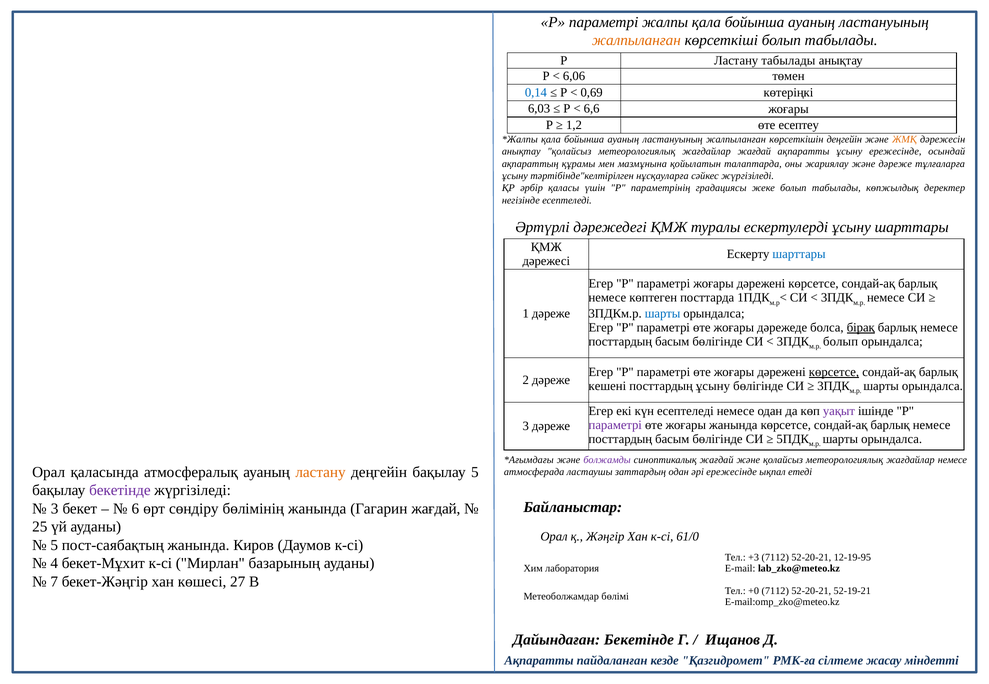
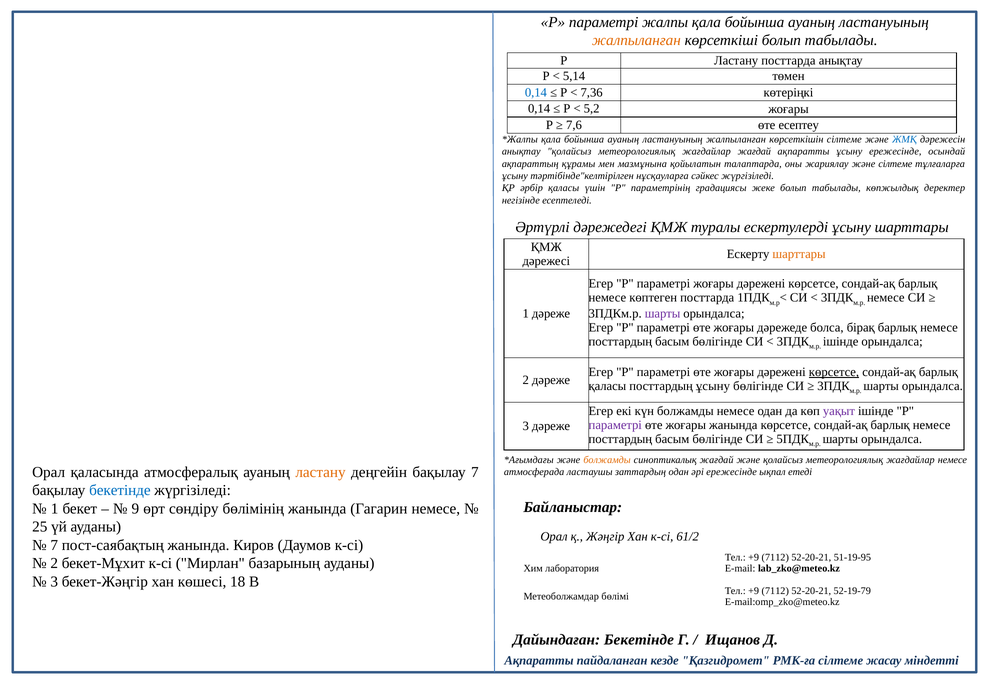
Ластану табылады: табылады -> посттарда
6,06: 6,06 -> 5,14
0,69: 0,69 -> 7,36
6,03 at (539, 109): 6,03 -> 0,14
6,6: 6,6 -> 5,2
1,2: 1,2 -> 7,6
көрсеткішін деңгейін: деңгейін -> сілтеме
ЖМҚ colour: orange -> blue
және дәреже: дәреже -> сілтеме
шарттары at (799, 254) colour: blue -> orange
шарты at (663, 314) colour: blue -> purple
бірақ underline: present -> none
болып at (841, 342): болып -> ішінде
кешені at (607, 386): кешені -> қаласы
күн есептеледі: есептеледі -> болжамды
болжамды at (607, 460) colour: purple -> orange
бақылау 5: 5 -> 7
бекетінде at (120, 491) colour: purple -> blue
3 at (55, 509): 3 -> 1
6: 6 -> 9
Гагарин жағдай: жағдай -> немесе
61/0: 61/0 -> 61/2
5 at (54, 546): 5 -> 7
+3 at (754, 558): +3 -> +9
12-19-95: 12-19-95 -> 51-19-95
4 at (54, 564): 4 -> 2
7 at (54, 582): 7 -> 3
27: 27 -> 18
+0 at (754, 591): +0 -> +9
52-19-21: 52-19-21 -> 52-19-79
